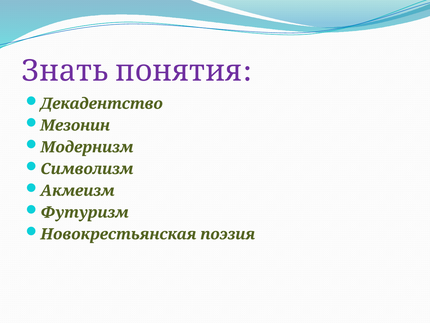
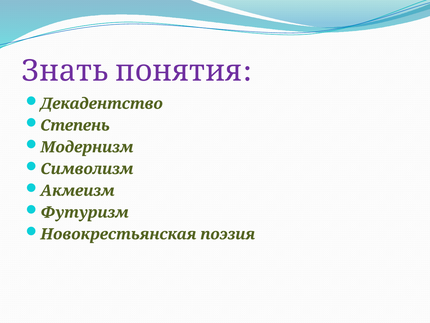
Мезонин: Мезонин -> Степень
